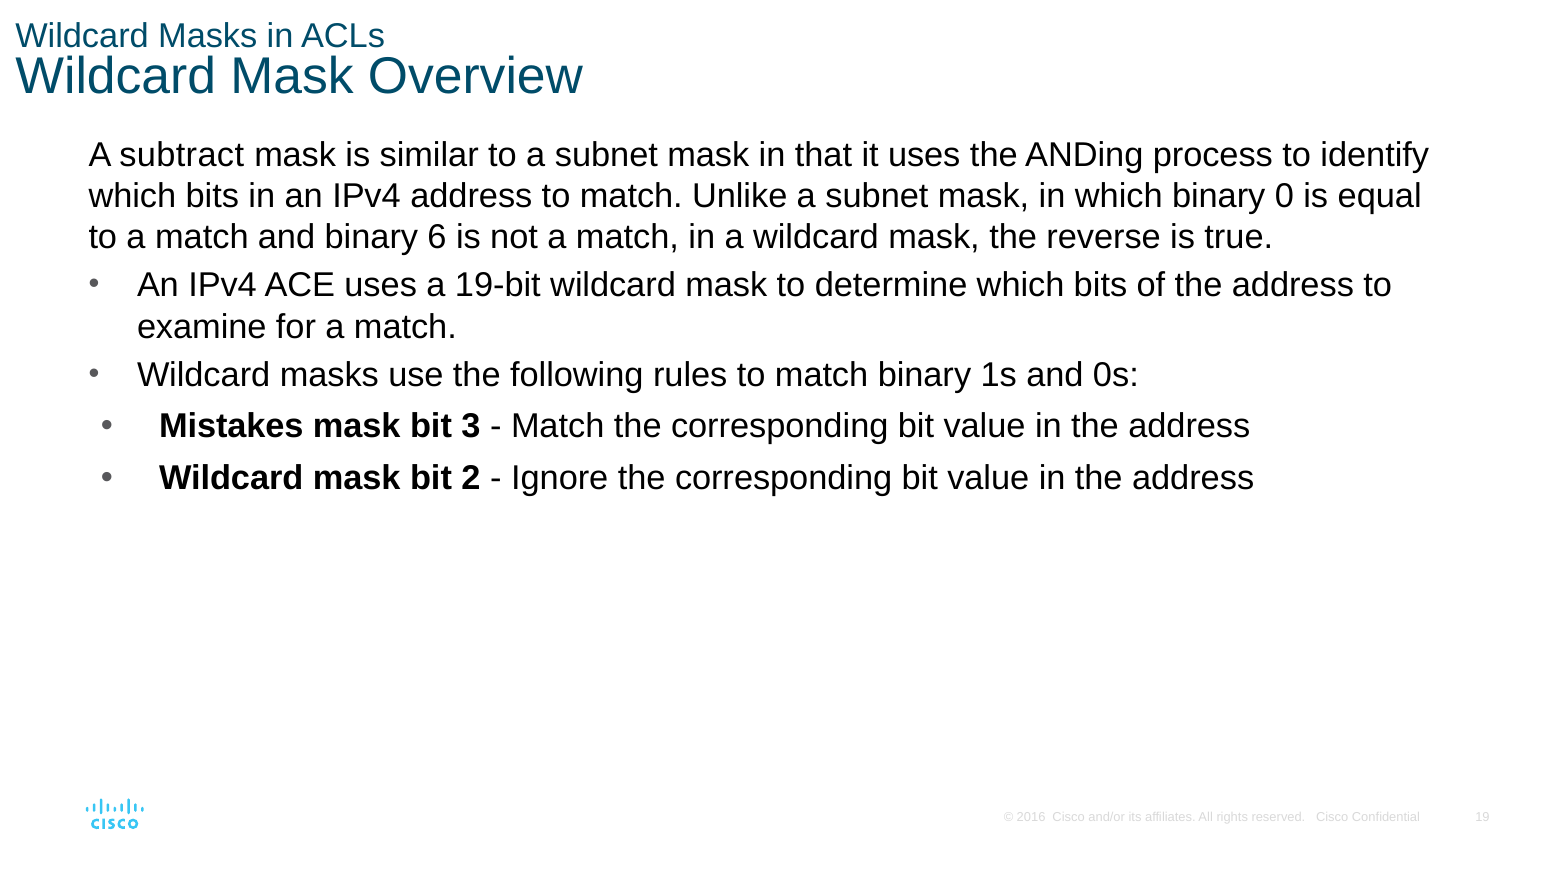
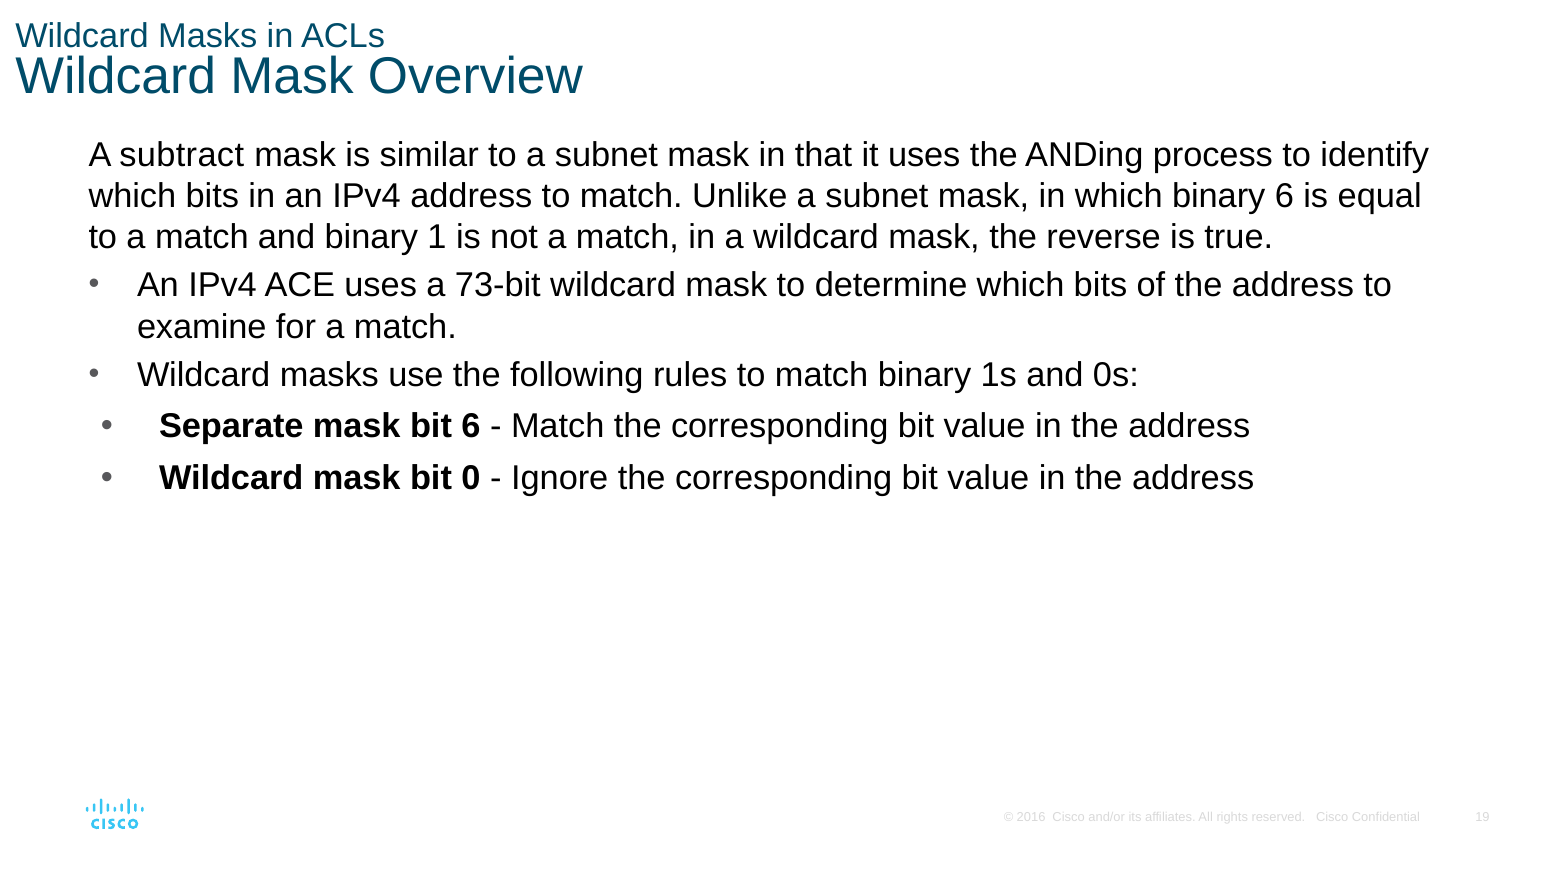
binary 0: 0 -> 6
6: 6 -> 1
19-bit: 19-bit -> 73-bit
Mistakes: Mistakes -> Separate
bit 3: 3 -> 6
2: 2 -> 0
